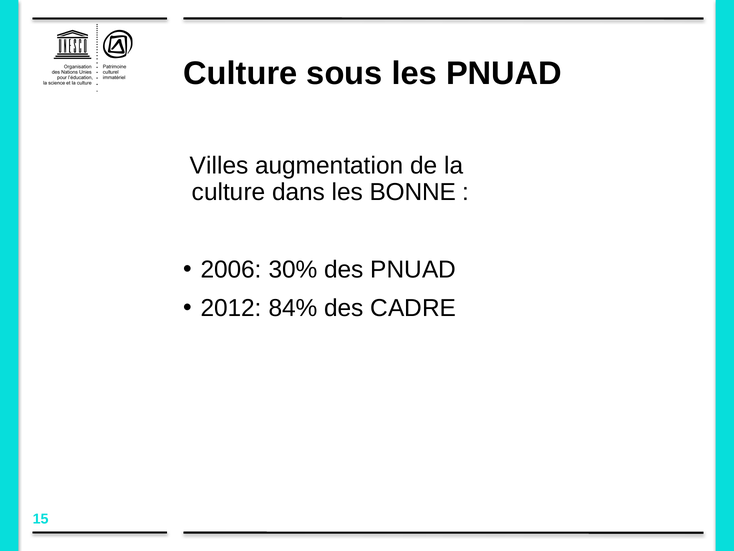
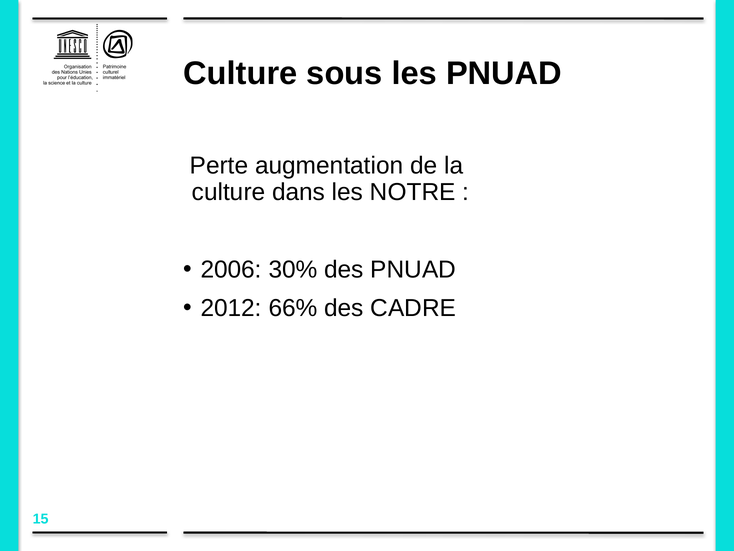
Villes: Villes -> Perte
BONNE: BONNE -> NOTRE
84%: 84% -> 66%
